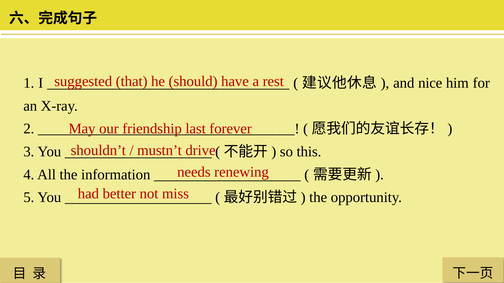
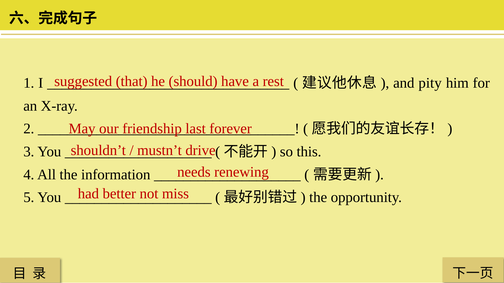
nice: nice -> pity
